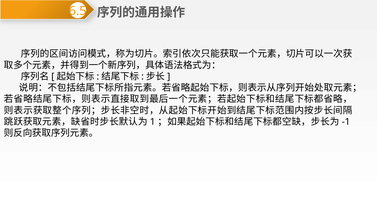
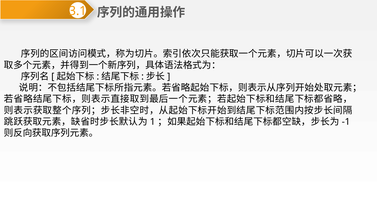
6.5: 6.5 -> 3.1
